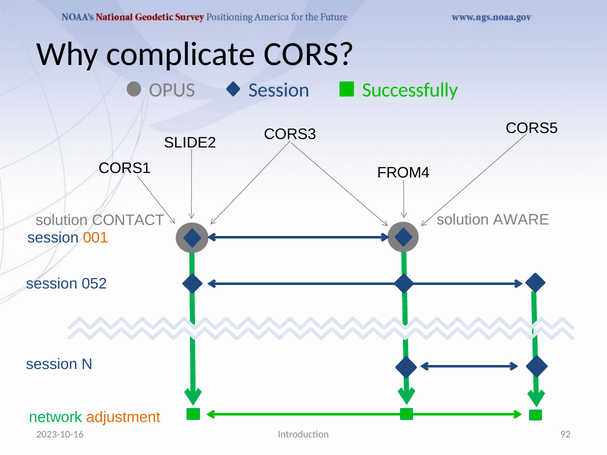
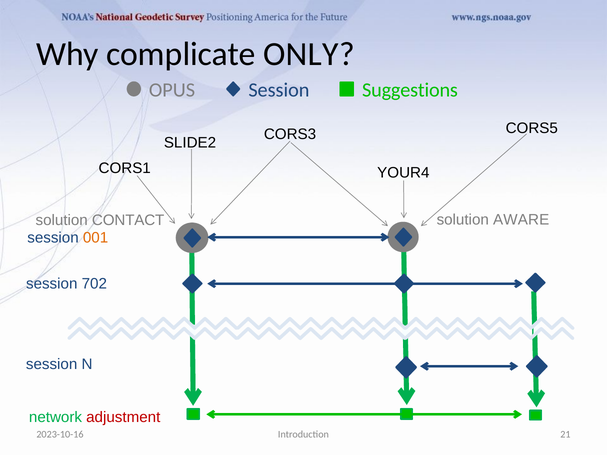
CORS: CORS -> ONLY
Successfully: Successfully -> Suggestions
FROM4: FROM4 -> YOUR4
052: 052 -> 702
adjustment colour: orange -> red
92: 92 -> 21
